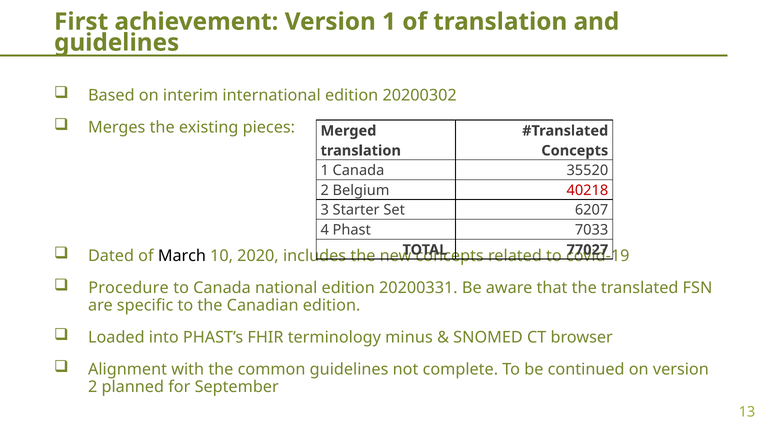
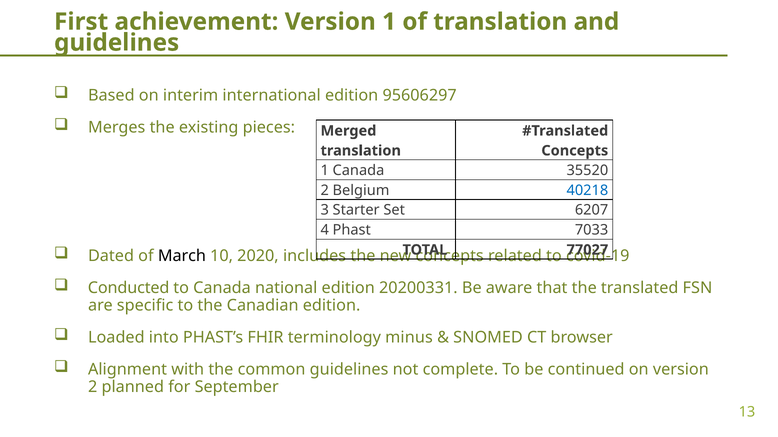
20200302: 20200302 -> 95606297
40218 colour: red -> blue
Procedure: Procedure -> Conducted
